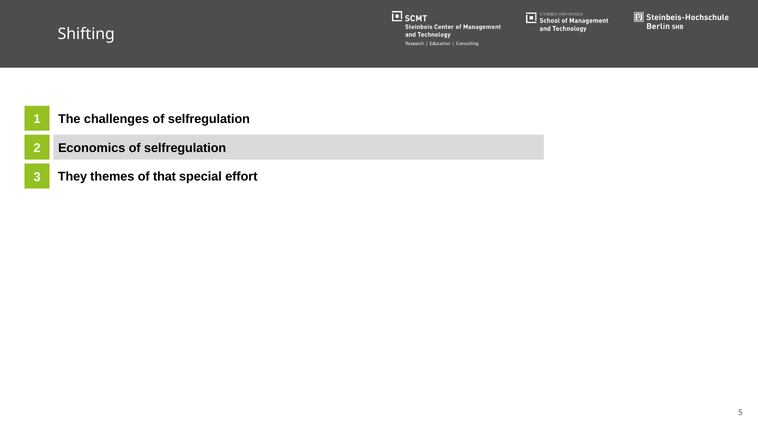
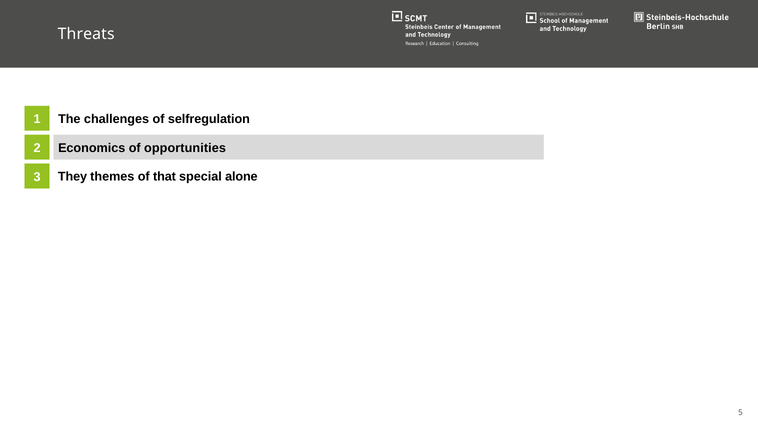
Shifting: Shifting -> Threats
Economics of selfregulation: selfregulation -> opportunities
effort: effort -> alone
